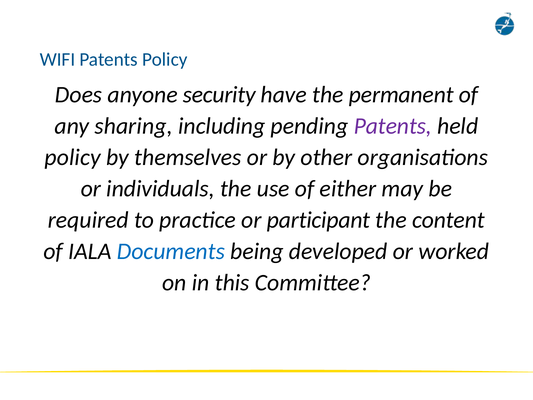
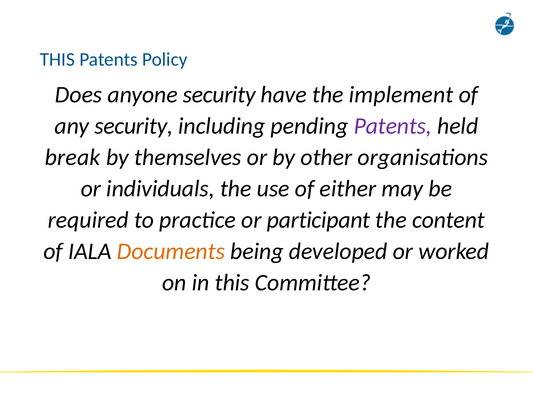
WIFI at (58, 60): WIFI -> THIS
permanent: permanent -> implement
any sharing: sharing -> security
policy at (73, 157): policy -> break
Documents colour: blue -> orange
